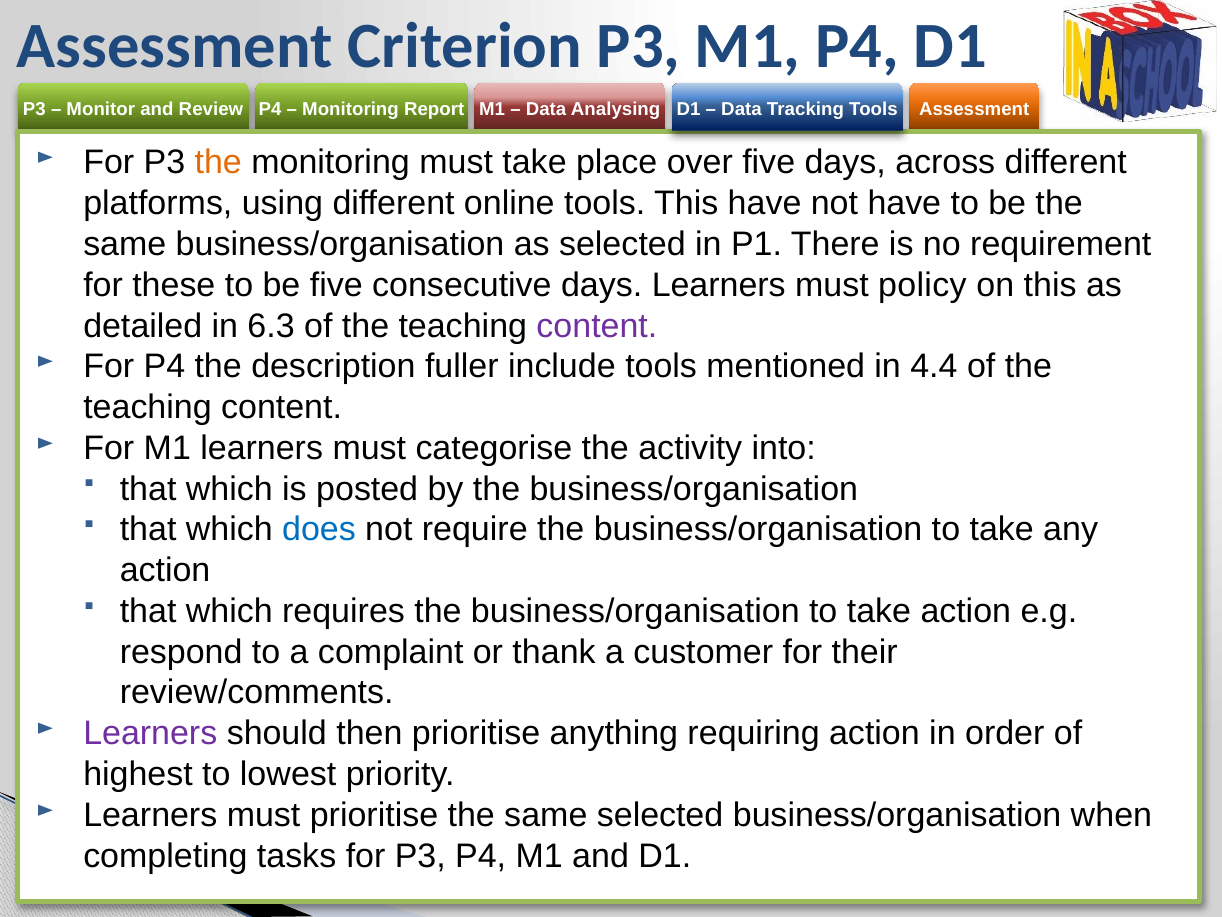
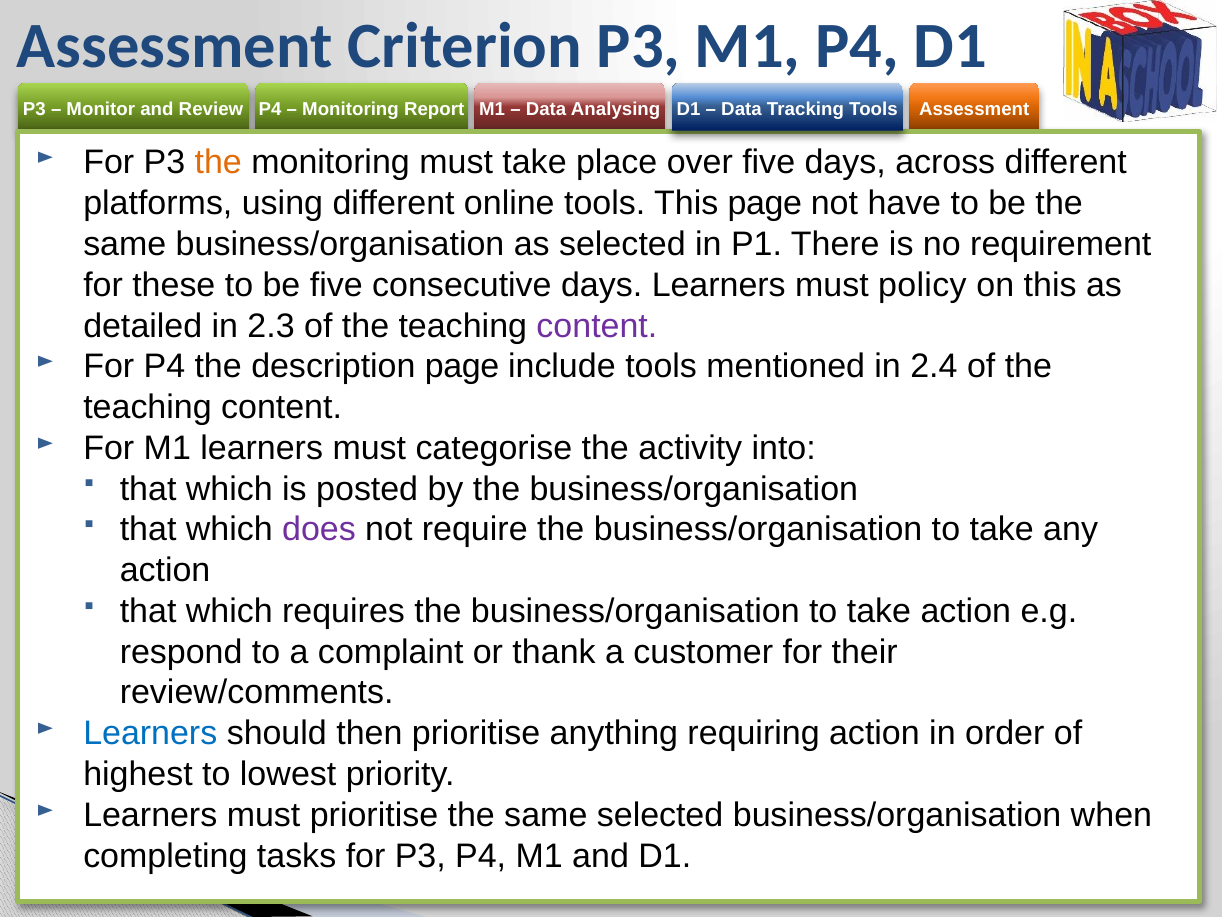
This have: have -> page
6.3: 6.3 -> 2.3
description fuller: fuller -> page
4.4: 4.4 -> 2.4
does colour: blue -> purple
Learners at (150, 733) colour: purple -> blue
